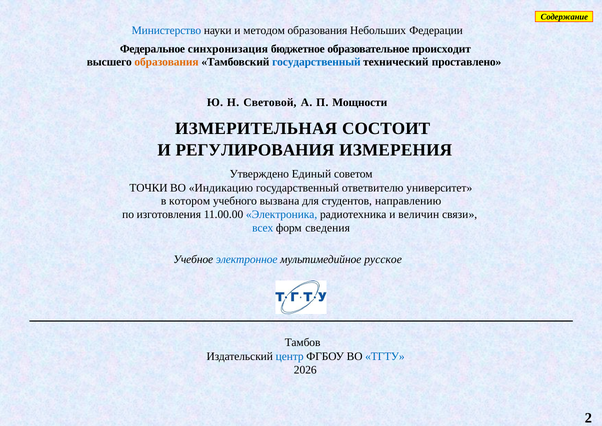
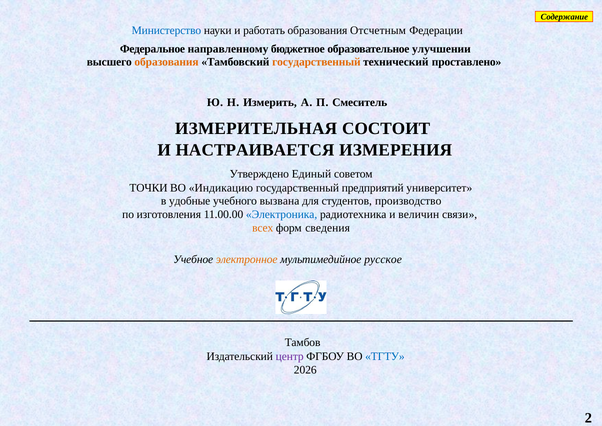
методом: методом -> работать
Небольших: Небольших -> Отсчетным
синхронизация: синхронизация -> направленному
происходит: происходит -> улучшении
государственный at (316, 62) colour: blue -> orange
Световой: Световой -> Измерить
Мощности: Мощности -> Смеситель
РЕГУЛИРОВАНИЯ: РЕГУЛИРОВАНИЯ -> НАСТРАИВАЕТСЯ
ответвителю: ответвителю -> предприятий
котором: котором -> удобные
направлению: направлению -> производство
всех colour: blue -> orange
электронное colour: blue -> orange
центр colour: blue -> purple
